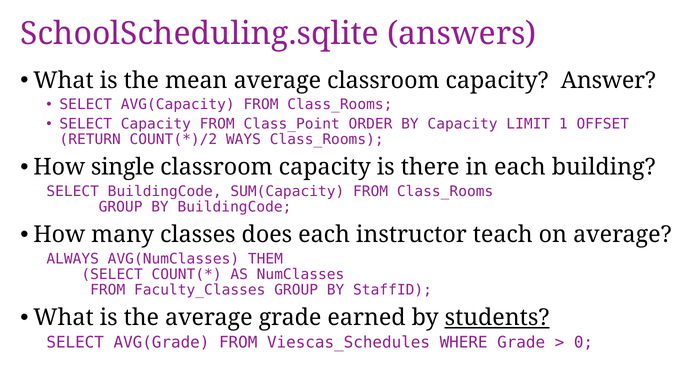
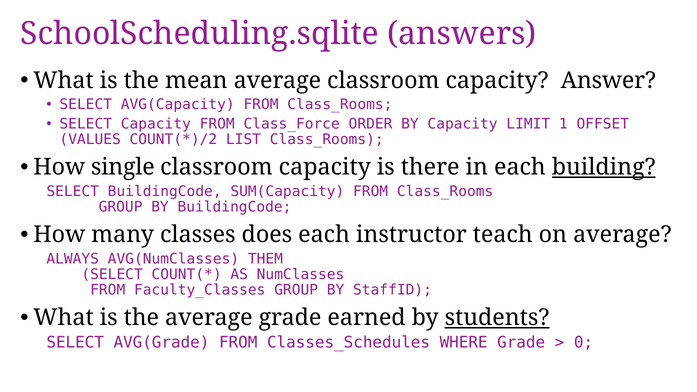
Class_Point: Class_Point -> Class_Force
RETURN: RETURN -> VALUES
WAYS: WAYS -> LIST
building underline: none -> present
Viescas_Schedules: Viescas_Schedules -> Classes_Schedules
